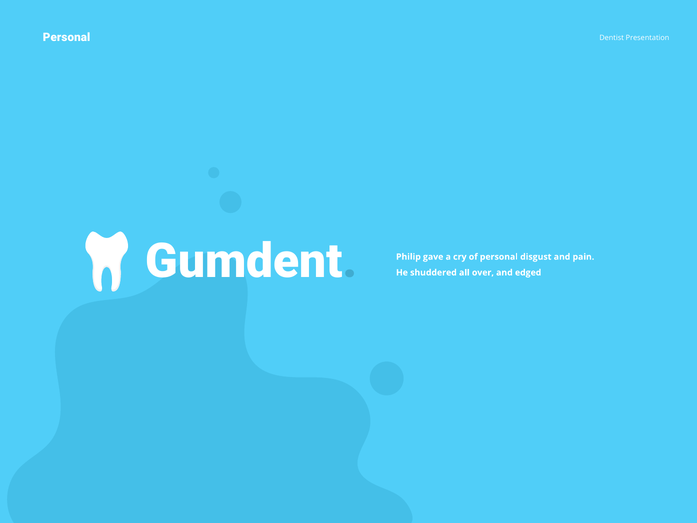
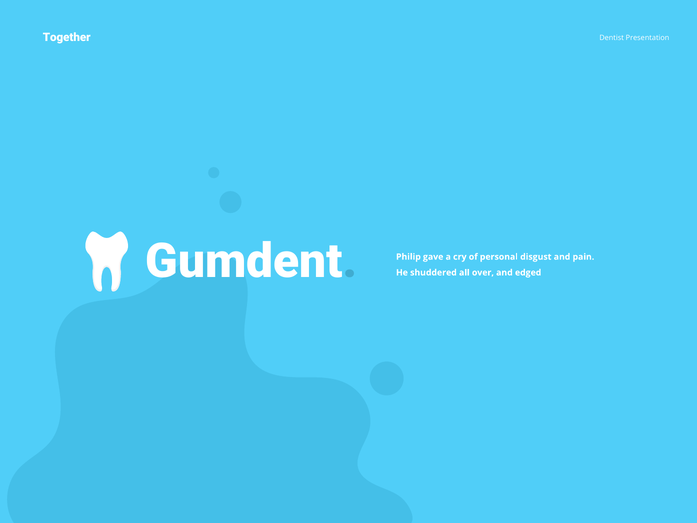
Personal at (67, 37): Personal -> Together
